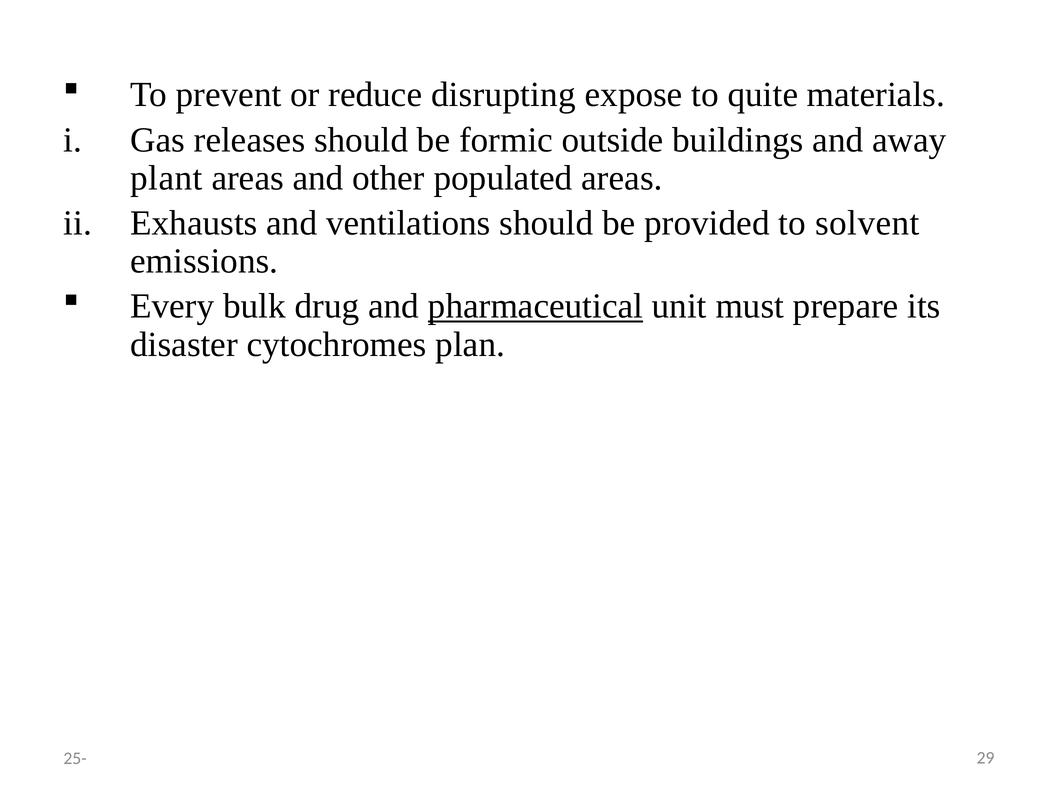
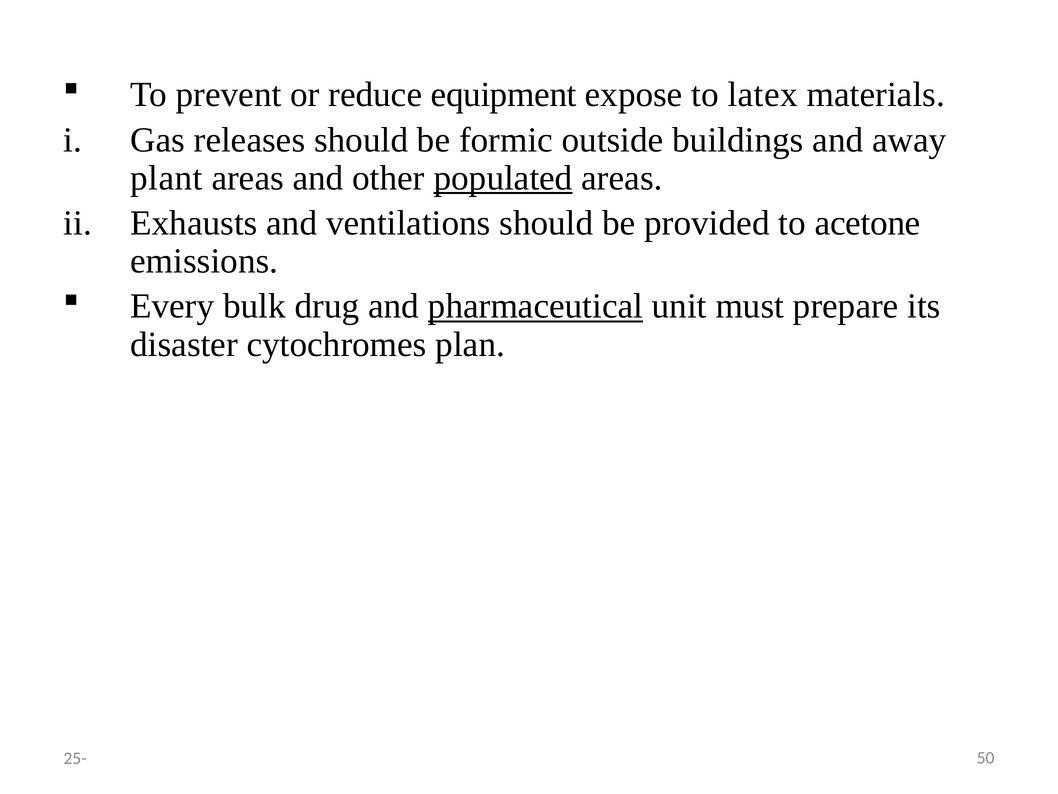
disrupting: disrupting -> equipment
quite: quite -> latex
populated underline: none -> present
solvent: solvent -> acetone
29: 29 -> 50
